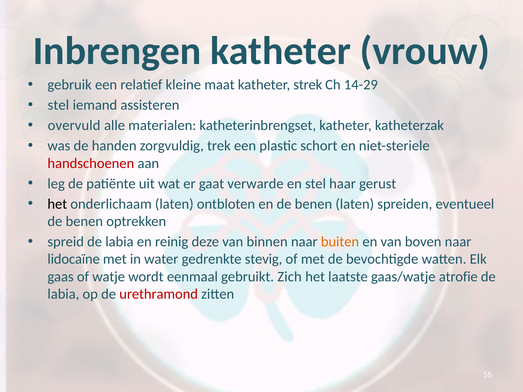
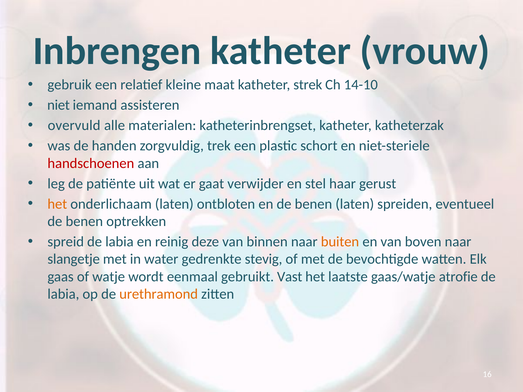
14-29: 14-29 -> 14-10
stel at (58, 105): stel -> niet
verwarde: verwarde -> verwijder
het at (57, 204) colour: black -> orange
lidocaïne: lidocaïne -> slangetje
Zich: Zich -> Vast
urethramond colour: red -> orange
